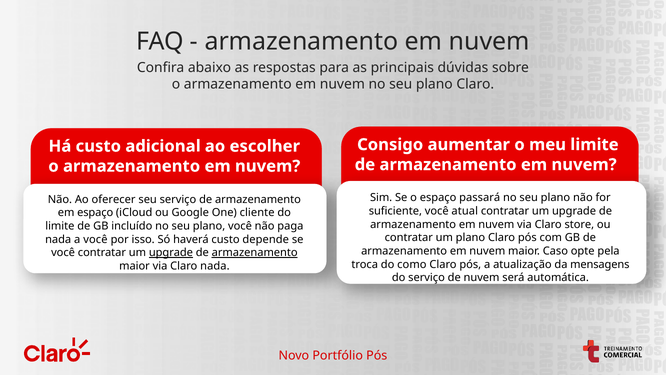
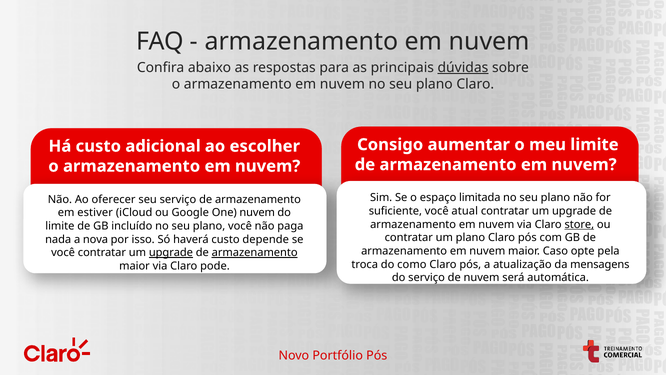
dúvidas underline: none -> present
passará: passará -> limitada
em espaço: espaço -> estiver
One cliente: cliente -> nuvem
store underline: none -> present
a você: você -> nova
Claro nada: nada -> pode
